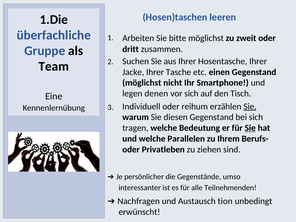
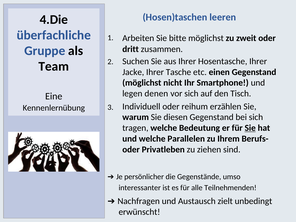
1.Die: 1.Die -> 4.Die
Sie at (250, 106) underline: present -> none
tion: tion -> zielt
